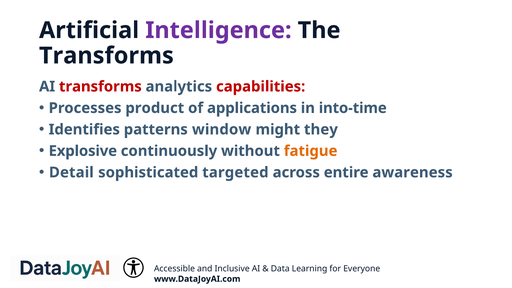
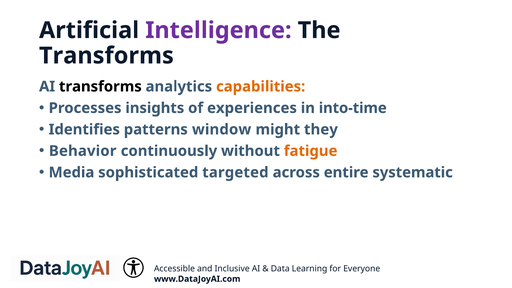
transforms at (100, 87) colour: red -> black
capabilities colour: red -> orange
product: product -> insights
applications: applications -> experiences
Explosive: Explosive -> Behavior
Detail: Detail -> Media
awareness: awareness -> systematic
